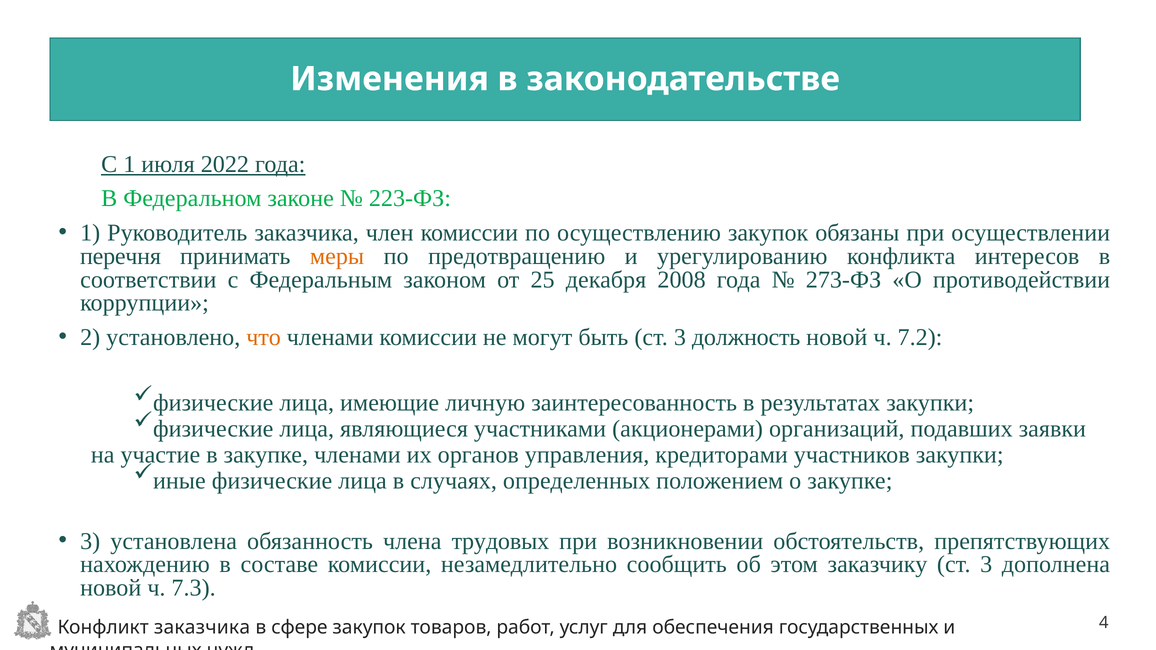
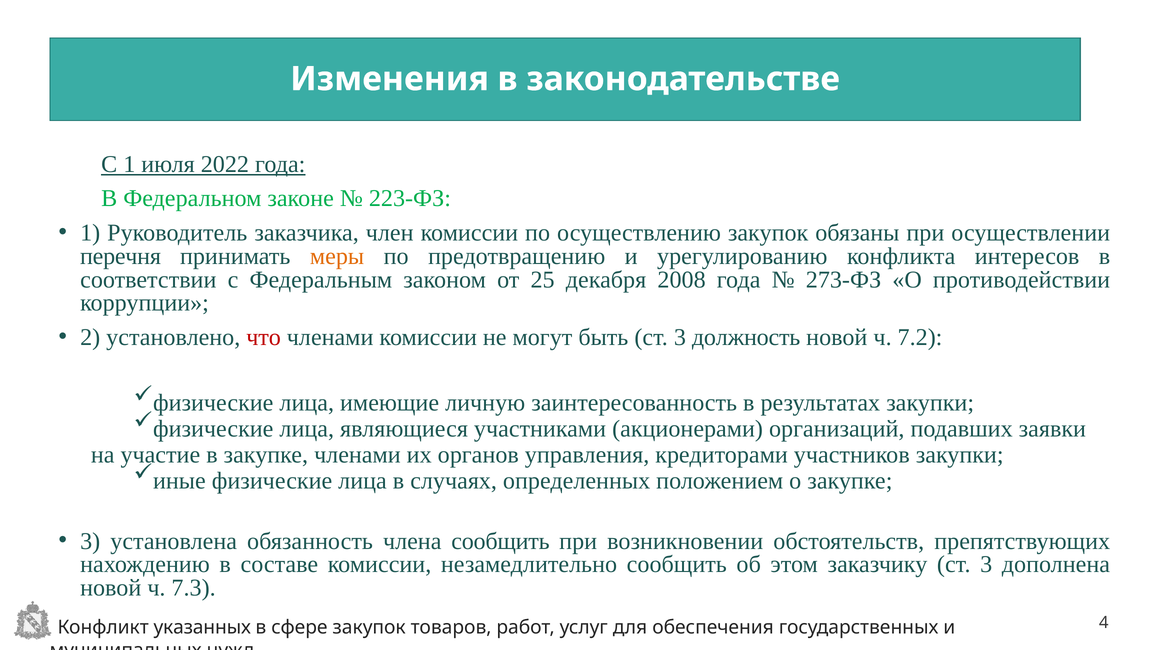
что colour: orange -> red
члена трудовых: трудовых -> сообщить
заказчика at (202, 627): заказчика -> указанных
